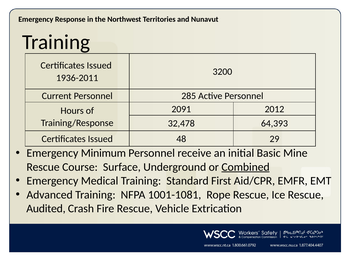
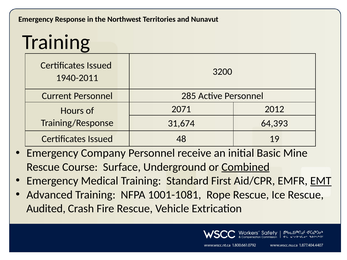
1936-2011: 1936-2011 -> 1940-2011
2091: 2091 -> 2071
32,478: 32,478 -> 31,674
29: 29 -> 19
Minimum: Minimum -> Company
EMT underline: none -> present
